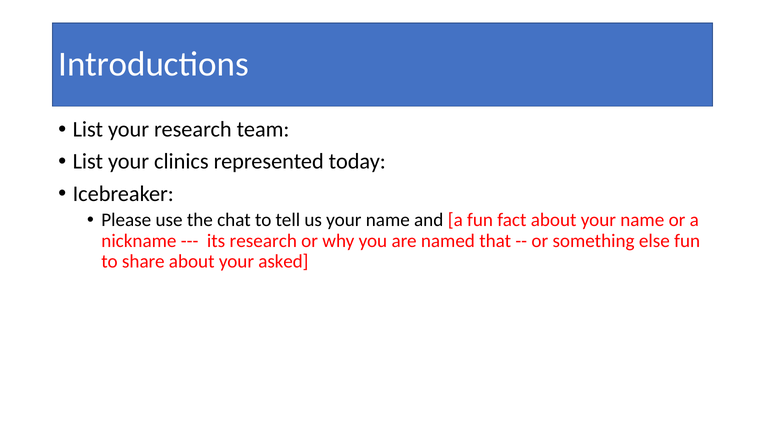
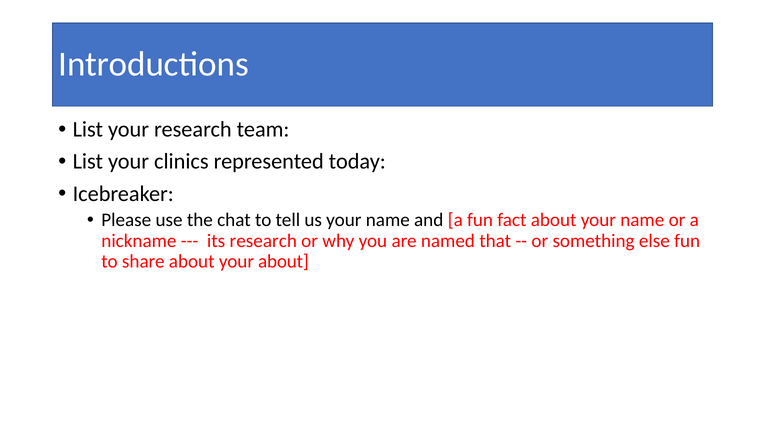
your asked: asked -> about
